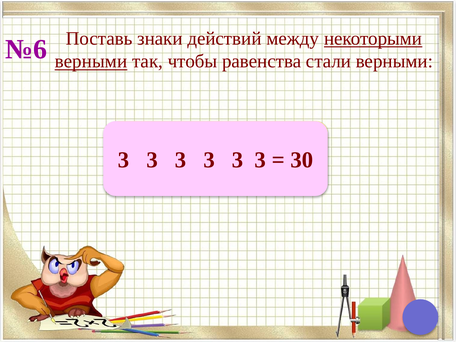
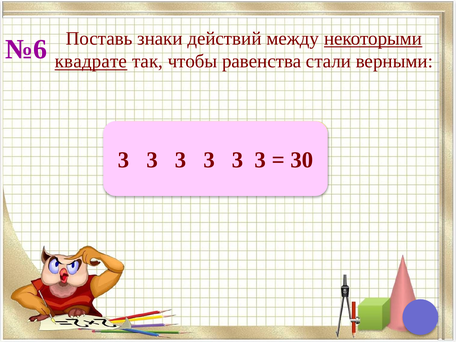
верными at (91, 61): верными -> квадрате
